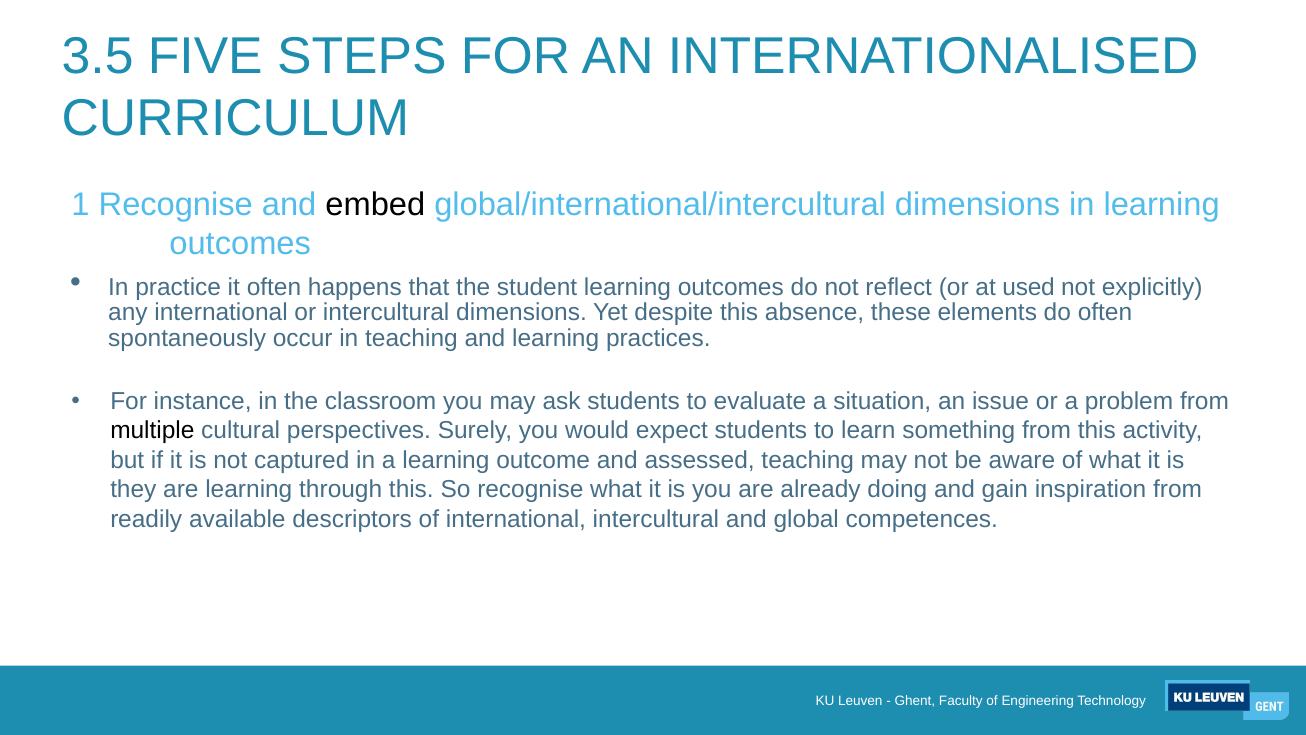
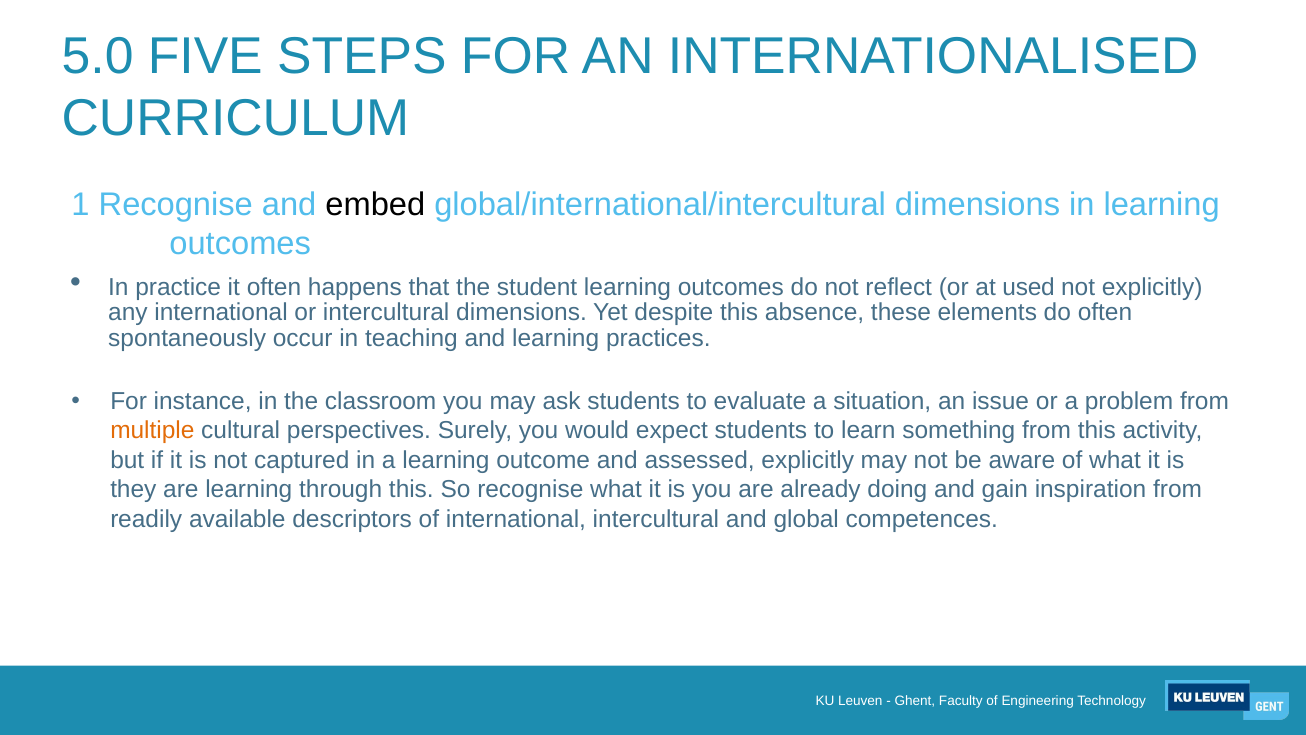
3.5: 3.5 -> 5.0
multiple colour: black -> orange
assessed teaching: teaching -> explicitly
